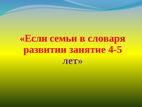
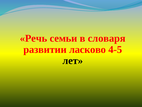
Если: Если -> Речь
занятие: занятие -> ласково
лет colour: purple -> black
